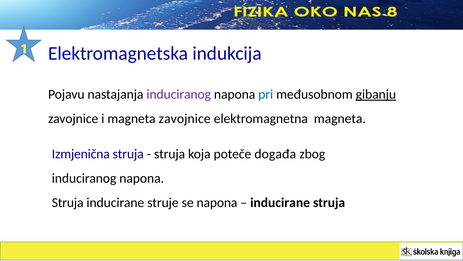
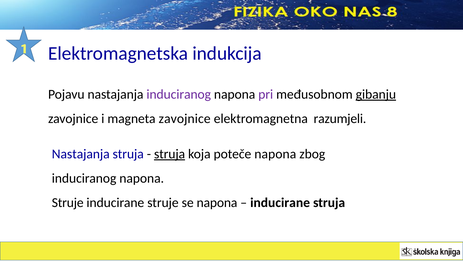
pri colour: blue -> purple
elektromagnetna magneta: magneta -> razumjeli
Izmjenična at (81, 154): Izmjenična -> Nastajanja
struja at (170, 154) underline: none -> present
poteče događa: događa -> napona
Struja at (68, 202): Struja -> Struje
